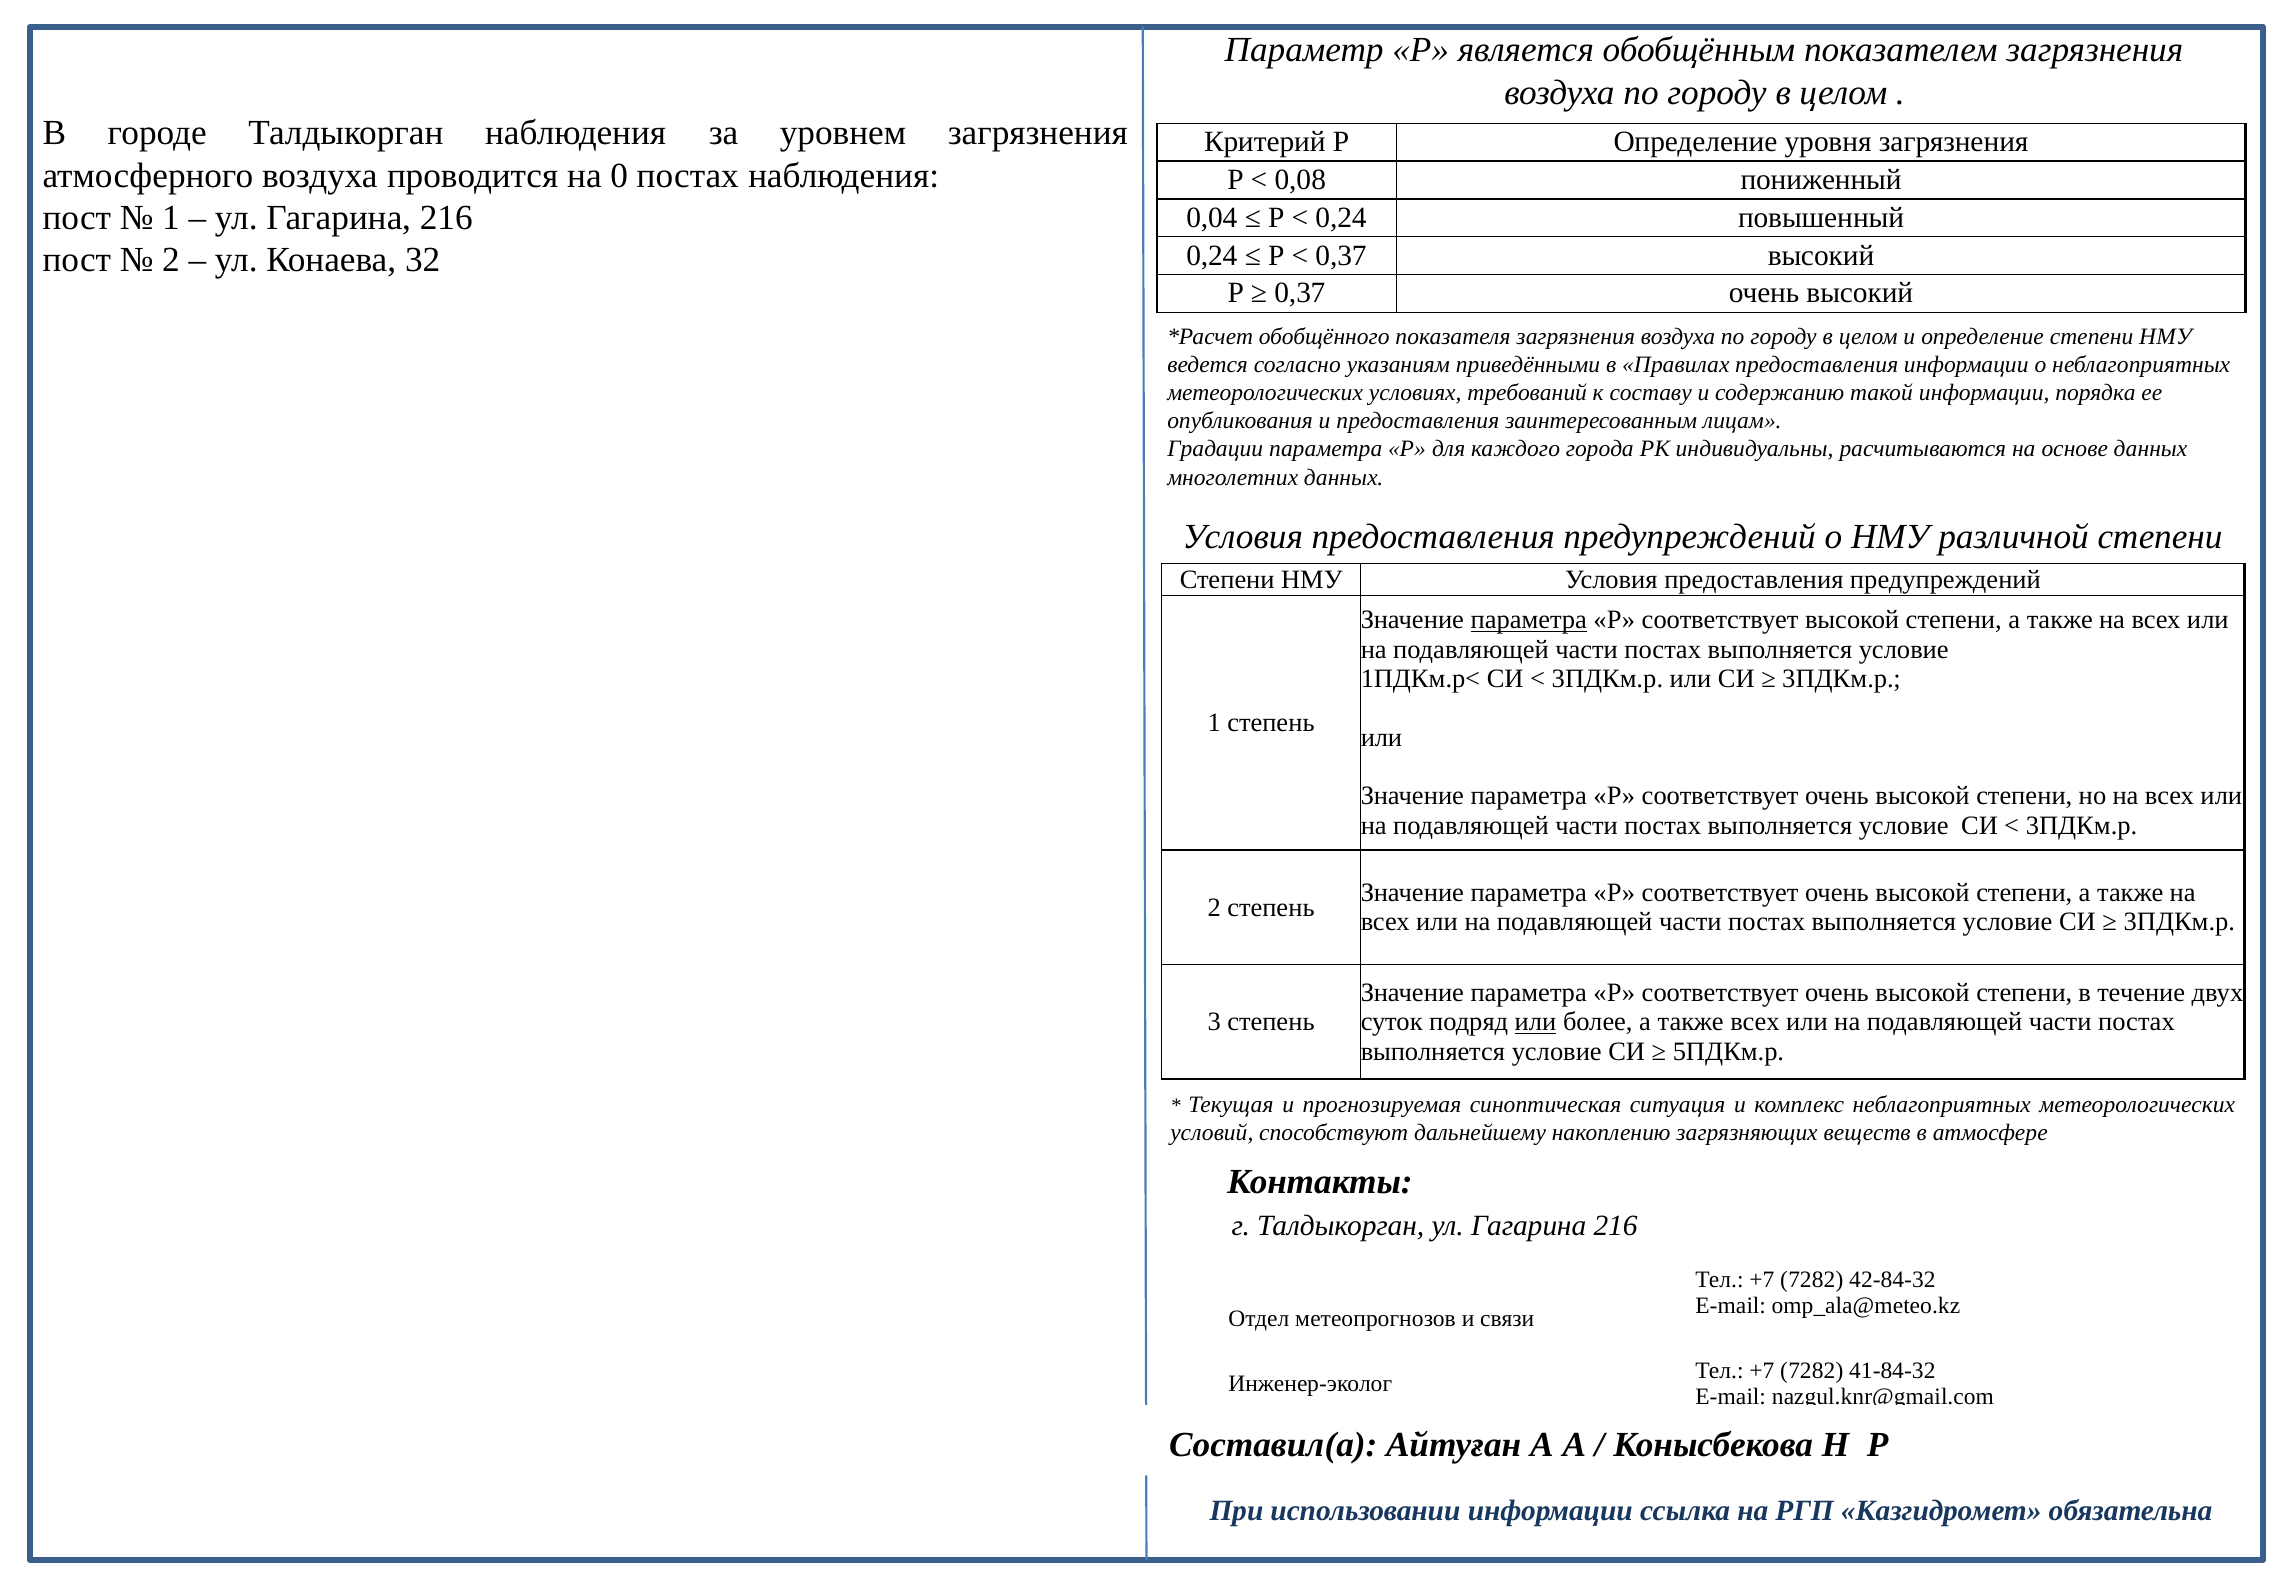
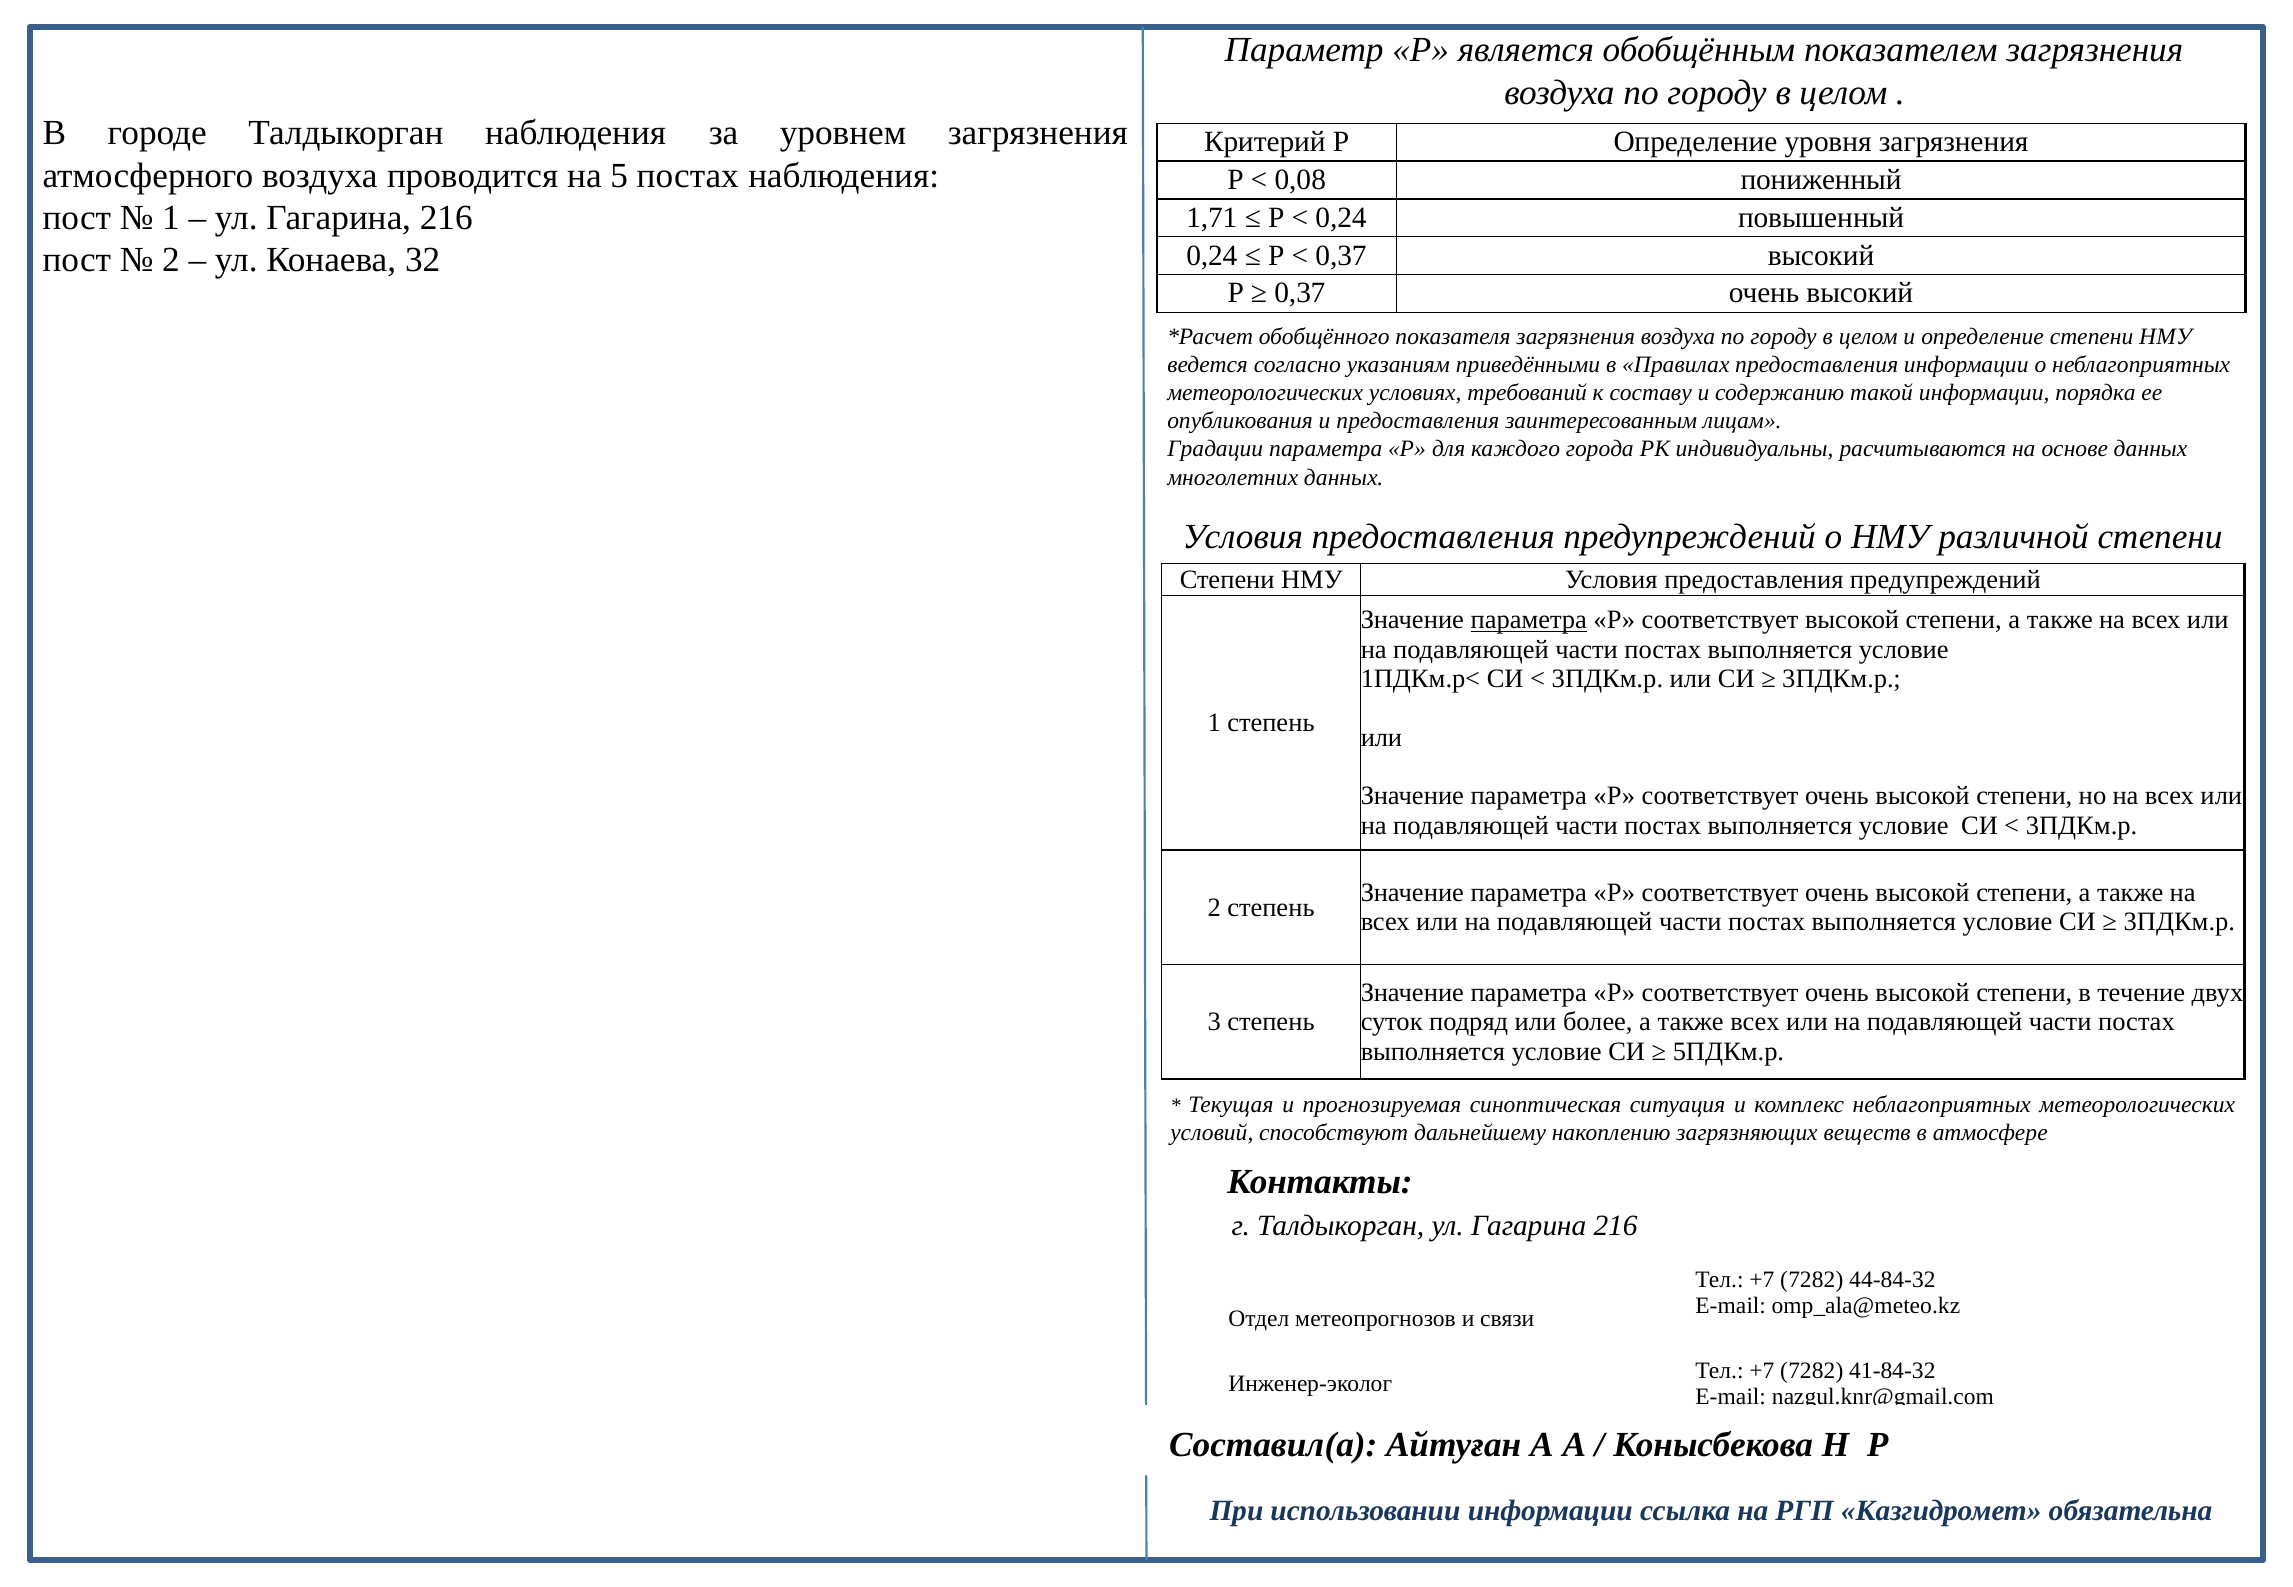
0: 0 -> 5
0,04: 0,04 -> 1,71
или at (1536, 1022) underline: present -> none
42-84-32: 42-84-32 -> 44-84-32
